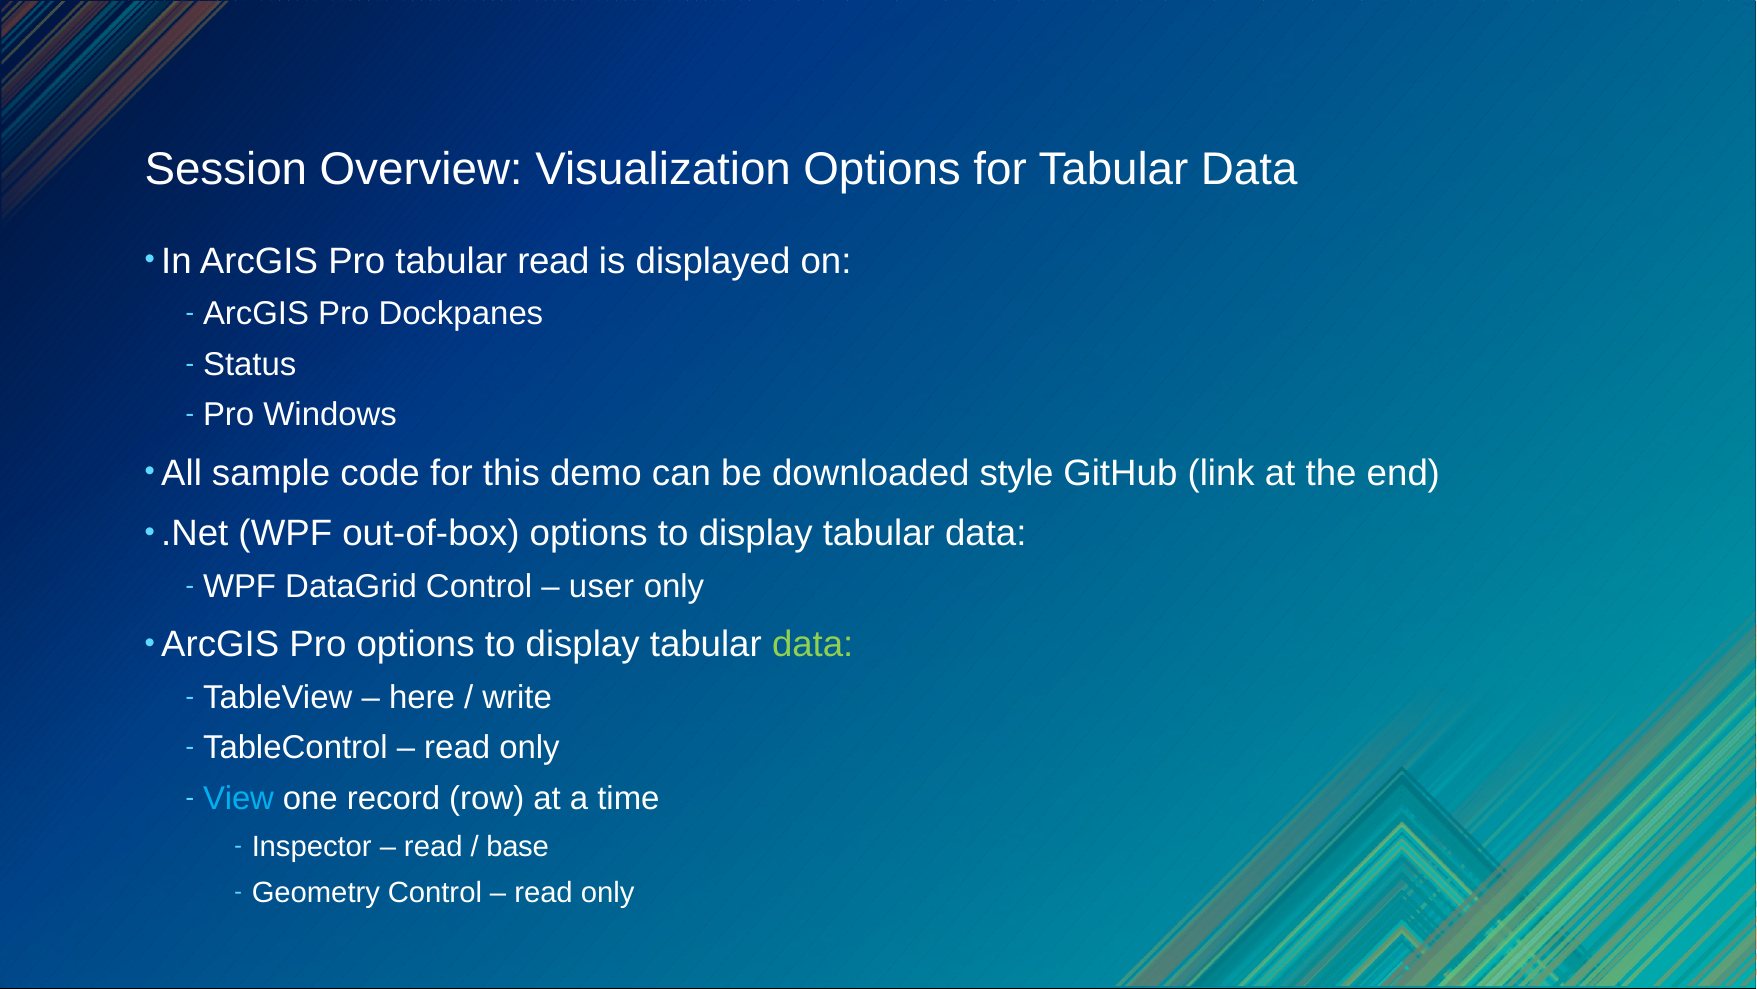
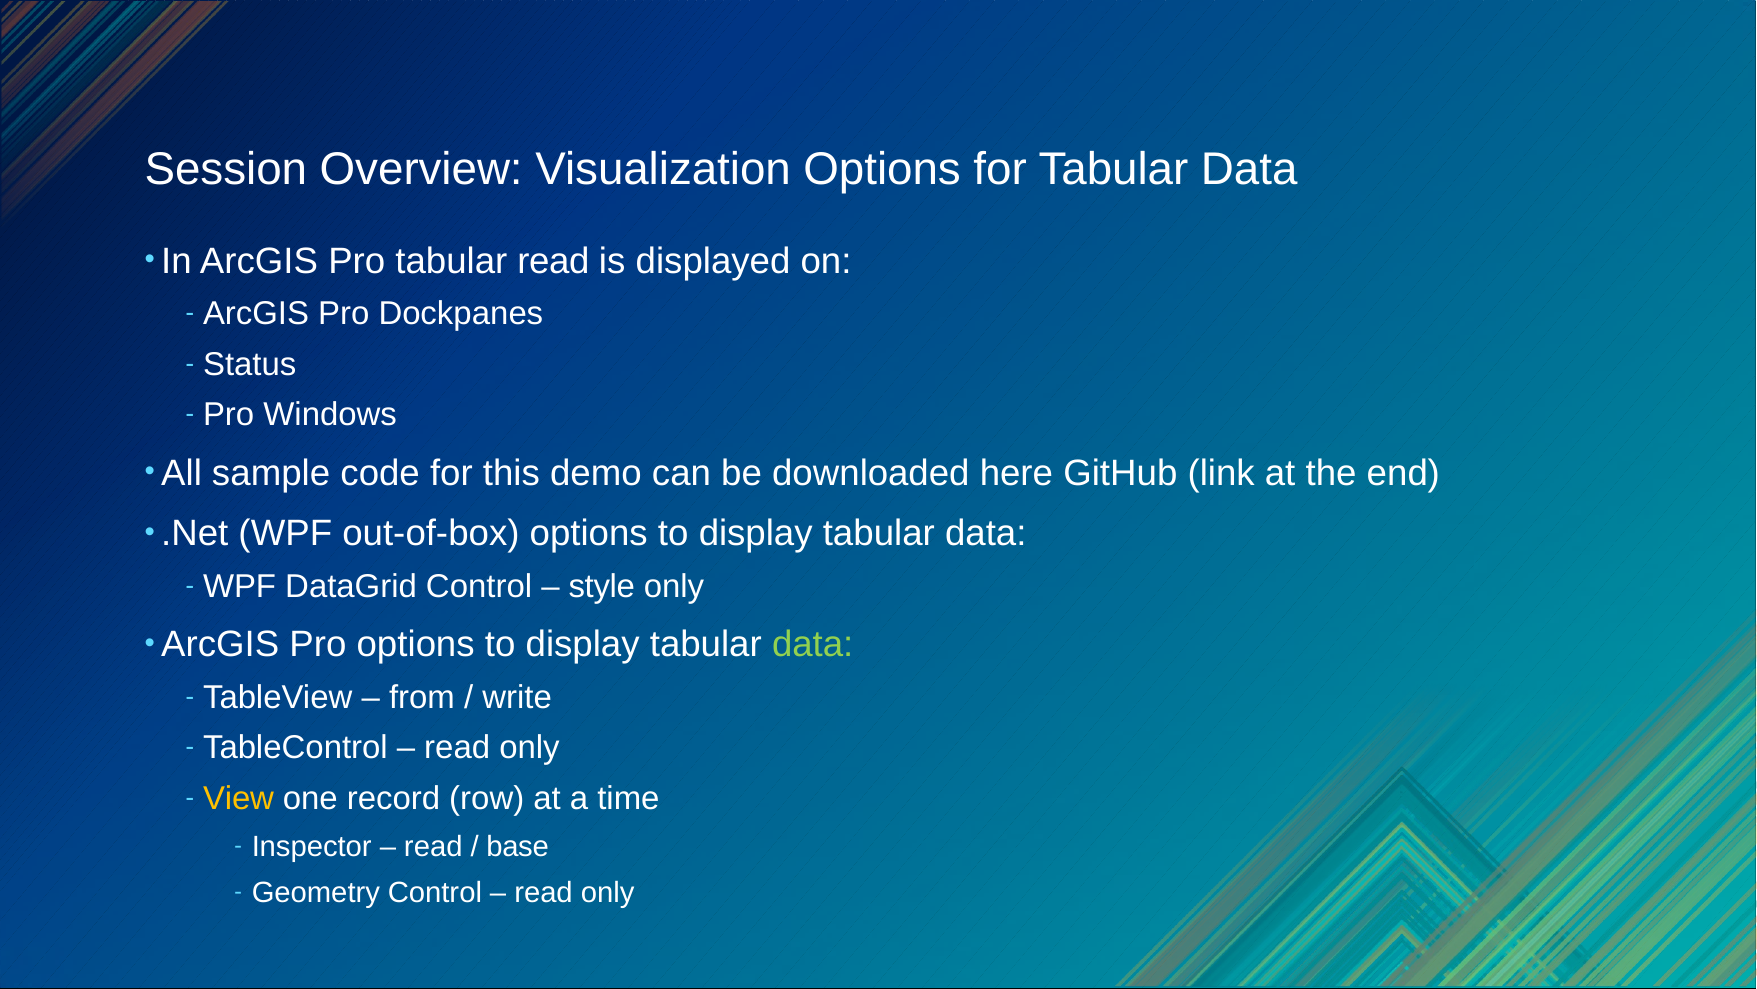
style: style -> here
user: user -> style
here: here -> from
View colour: light blue -> yellow
